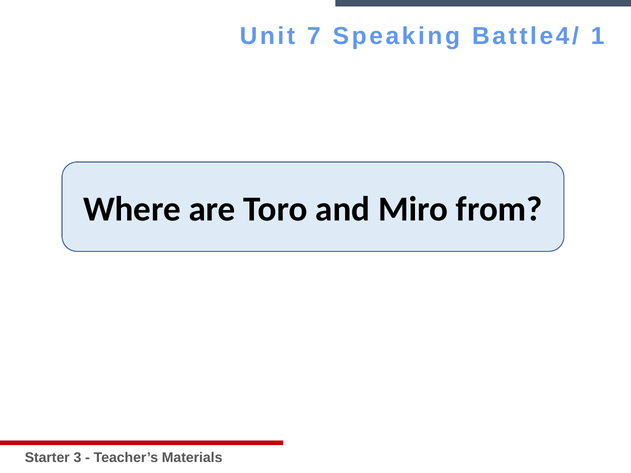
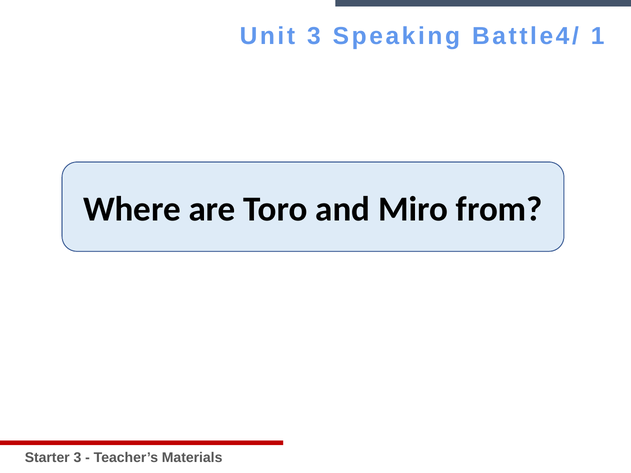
Unit 7: 7 -> 3
